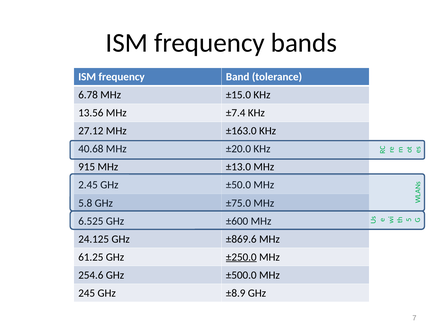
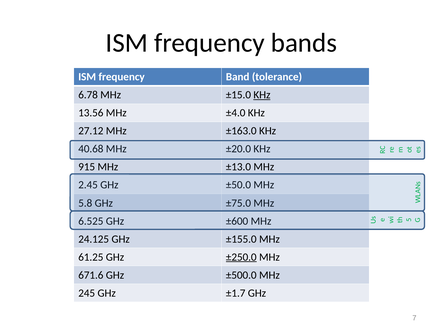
KHz at (262, 95) underline: none -> present
±7.4: ±7.4 -> ±4.0
±869.6: ±869.6 -> ±155.0
254.6: 254.6 -> 671.6
±8.9: ±8.9 -> ±1.7
